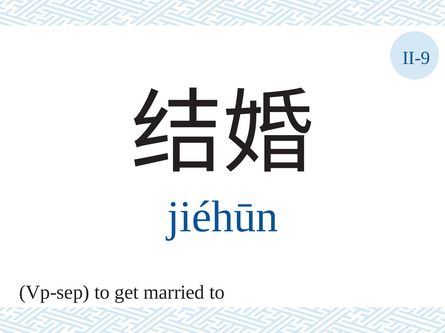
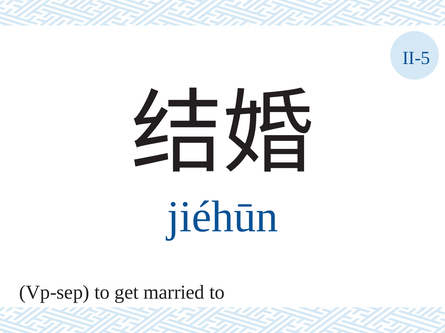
II-9: II-9 -> II-5
